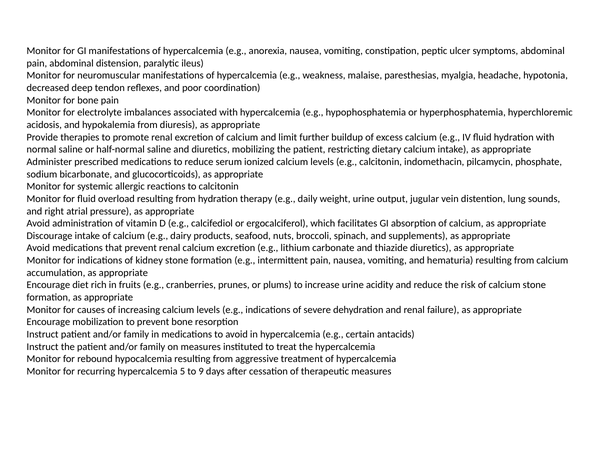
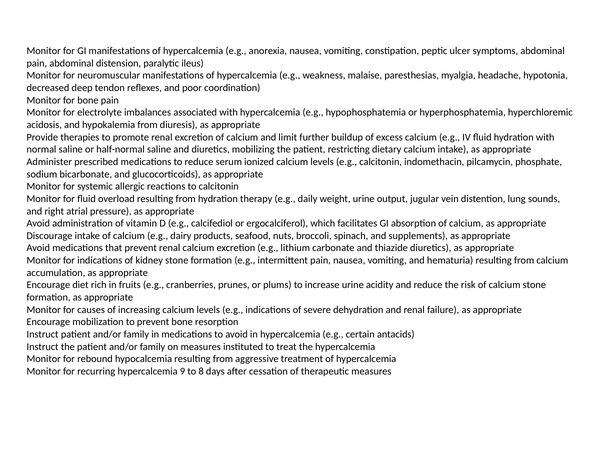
5: 5 -> 9
9: 9 -> 8
